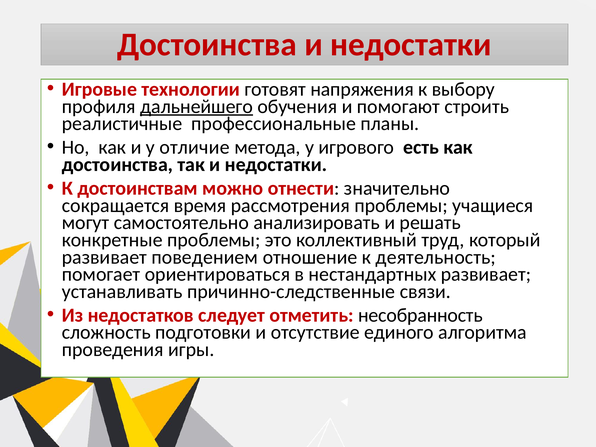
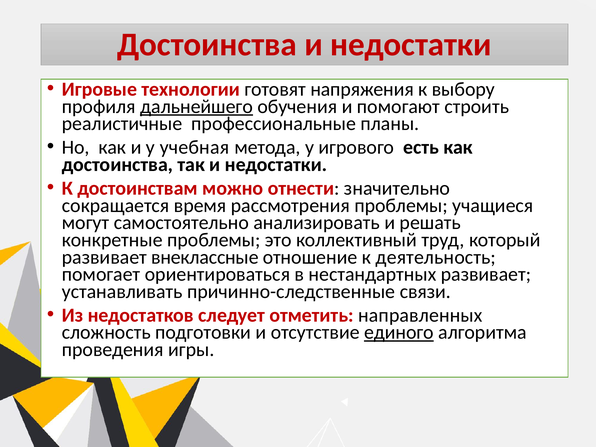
отличие: отличие -> учебная
поведением: поведением -> внеклассные
несобранность: несобранность -> направленных
единого underline: none -> present
